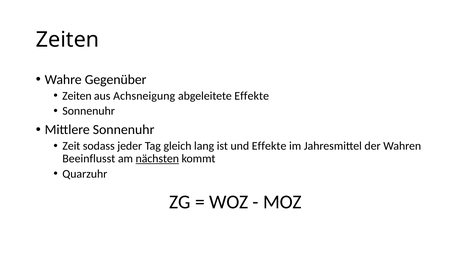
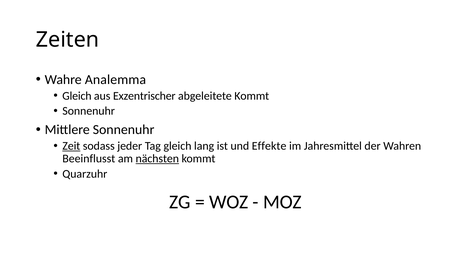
Gegenüber: Gegenüber -> Analemma
Zeiten at (77, 96): Zeiten -> Gleich
Achsneigung: Achsneigung -> Exzentrischer
abgeleitete Effekte: Effekte -> Kommt
Zeit underline: none -> present
